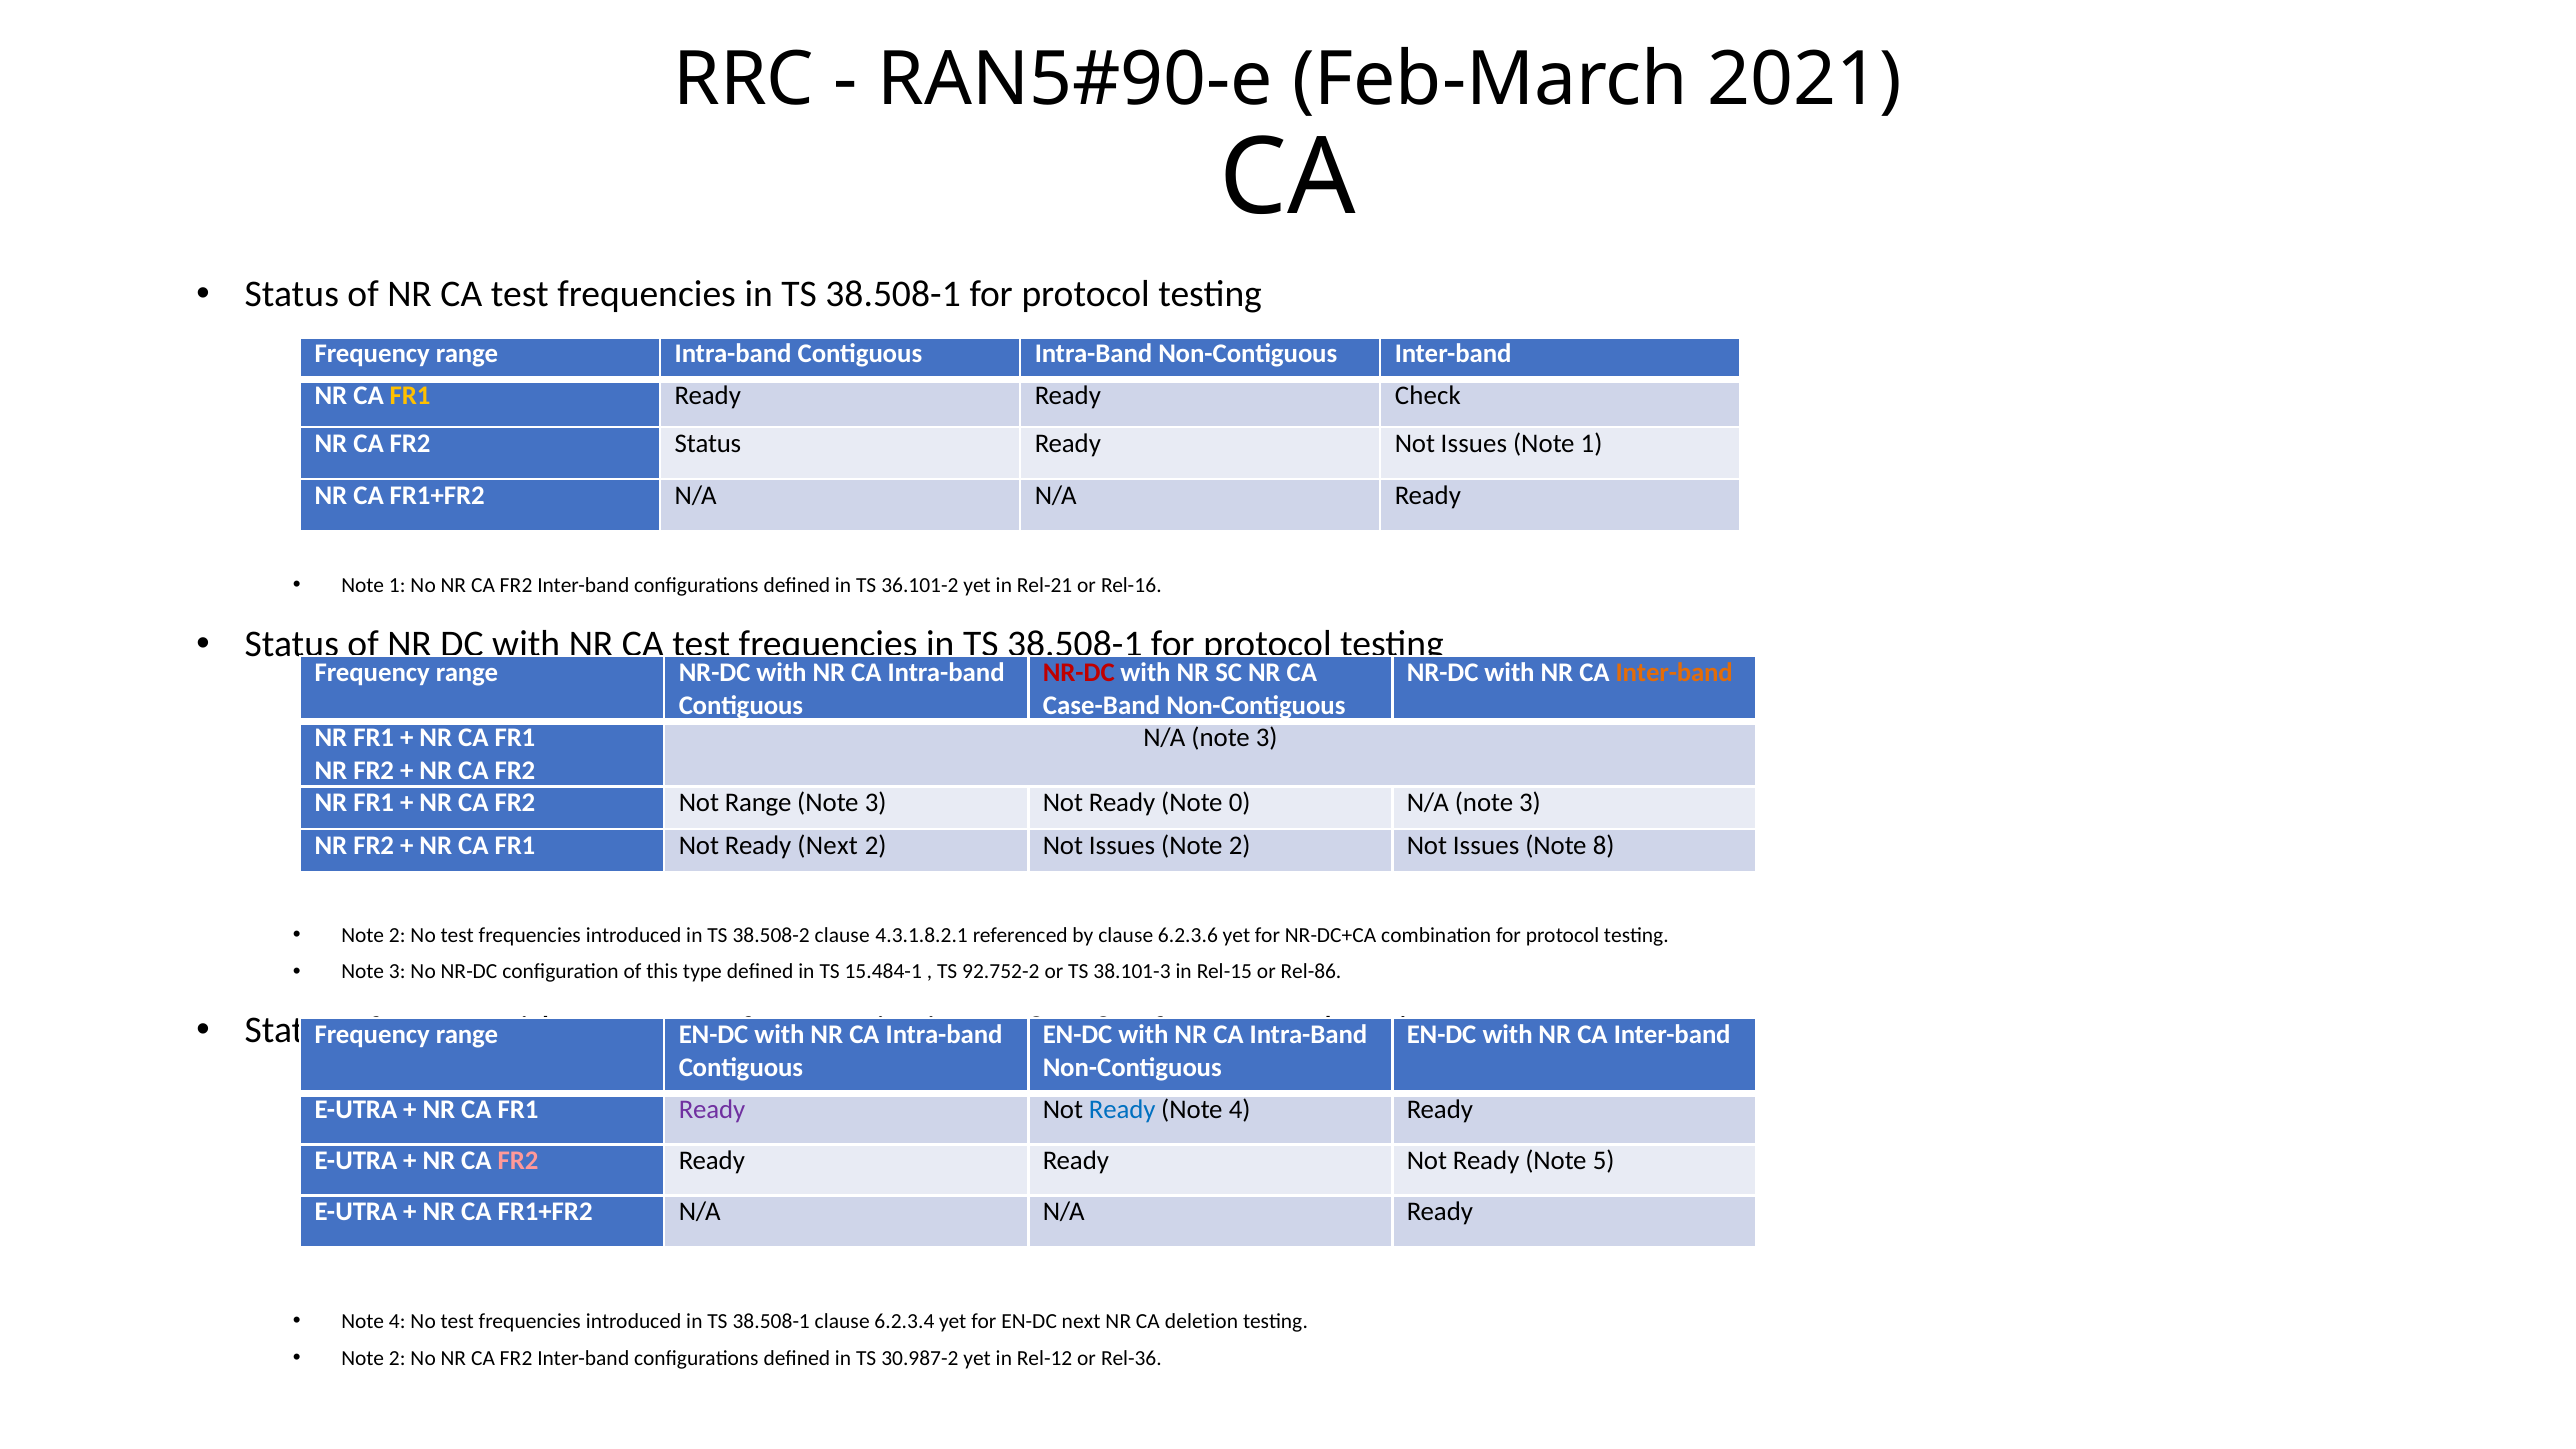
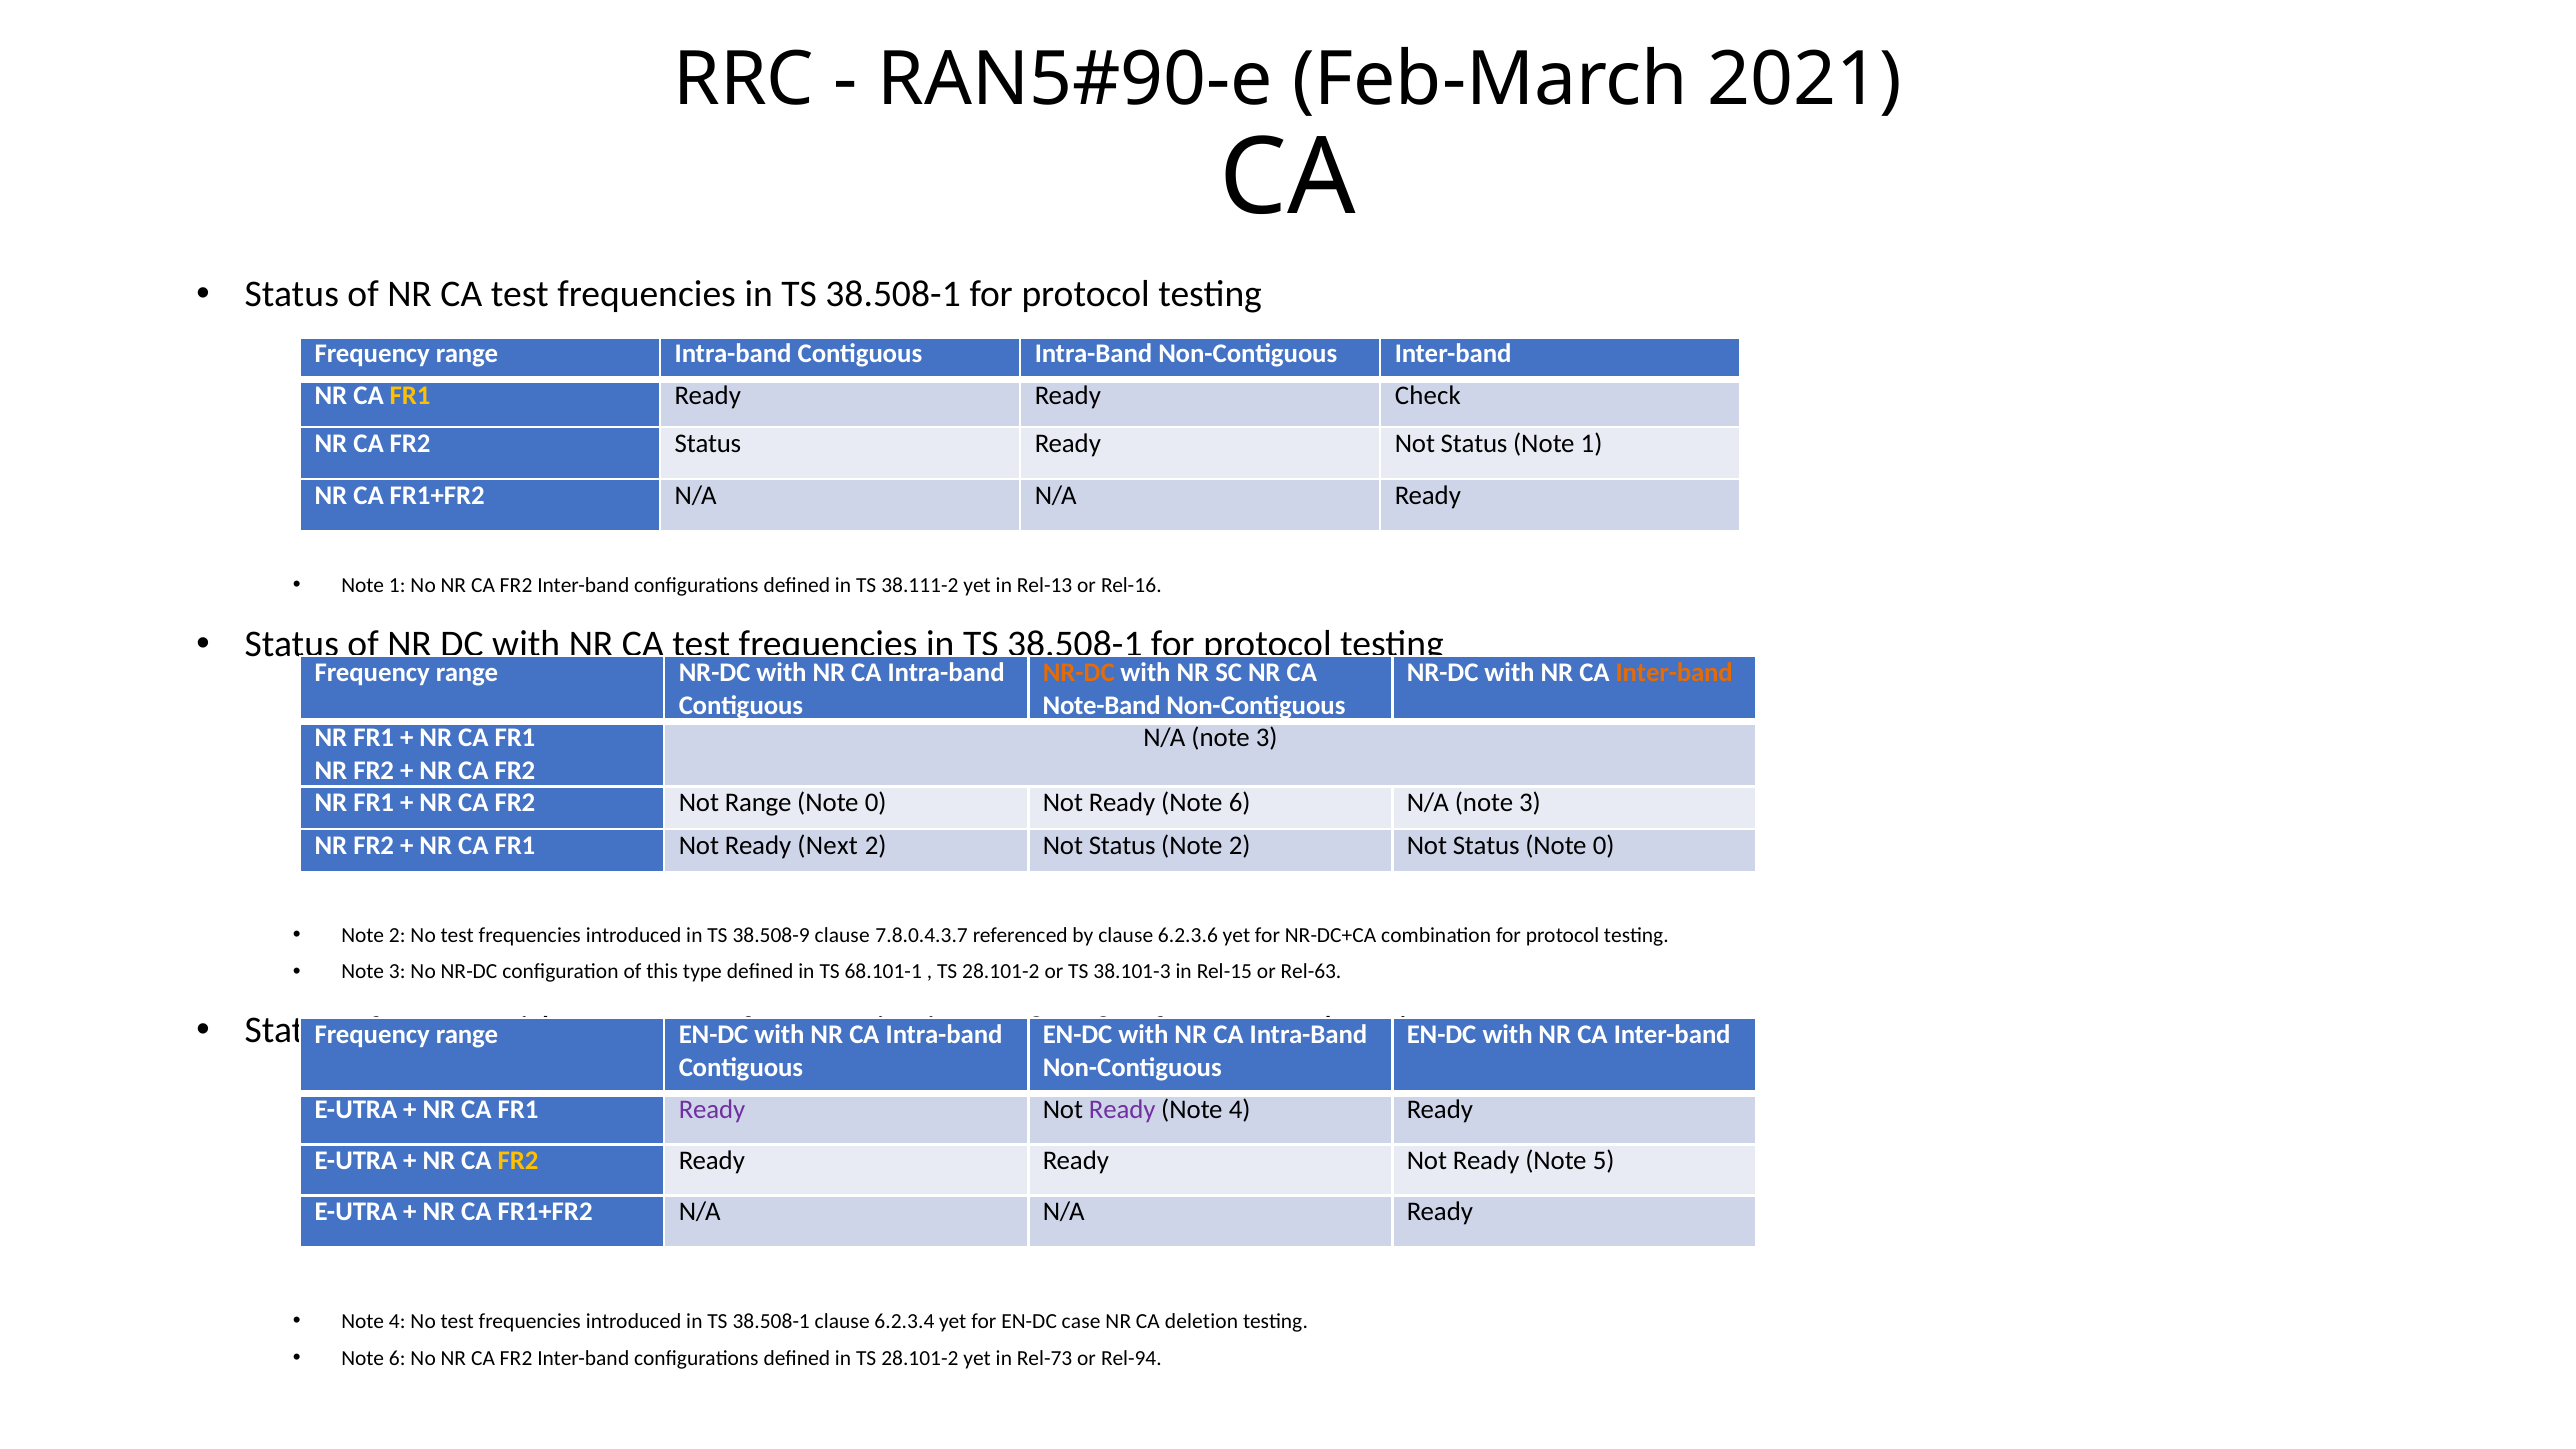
Ready Not Issues: Issues -> Status
36.101-2: 36.101-2 -> 38.111-2
Rel-21: Rel-21 -> Rel-13
NR-DC at (1079, 673) colour: red -> orange
Case-Band: Case-Band -> Note-Band
3 at (876, 803): 3 -> 0
Ready Note 0: 0 -> 6
Issues at (1122, 846): Issues -> Status
Note 2 Not Issues: Issues -> Status
8 at (1604, 846): 8 -> 0
38.508-2: 38.508-2 -> 38.508-9
4.3.1.8.2.1: 4.3.1.8.2.1 -> 7.8.0.4.3.7
15.484-1: 15.484-1 -> 68.101-1
92.752-2 at (1001, 972): 92.752-2 -> 28.101-2
Rel-86: Rel-86 -> Rel-63
Ready at (1122, 1110) colour: blue -> purple
FR2 at (518, 1161) colour: pink -> yellow
EN-DC next: next -> case
2 at (397, 1358): 2 -> 6
in TS 30.987-2: 30.987-2 -> 28.101-2
Rel-12: Rel-12 -> Rel-73
Rel-36: Rel-36 -> Rel-94
